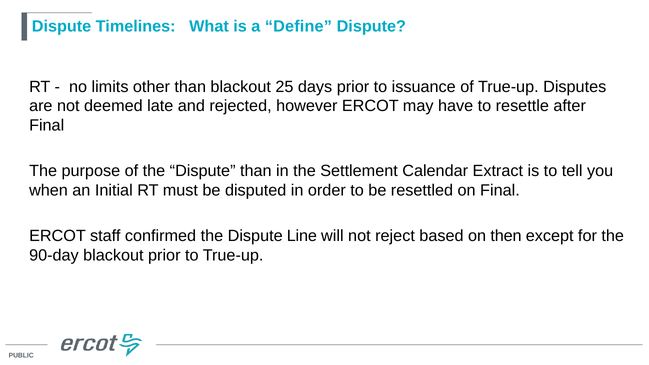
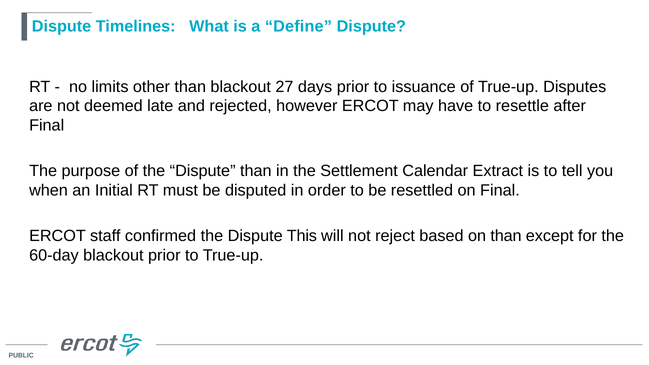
25: 25 -> 27
Line: Line -> This
on then: then -> than
90-day: 90-day -> 60-day
